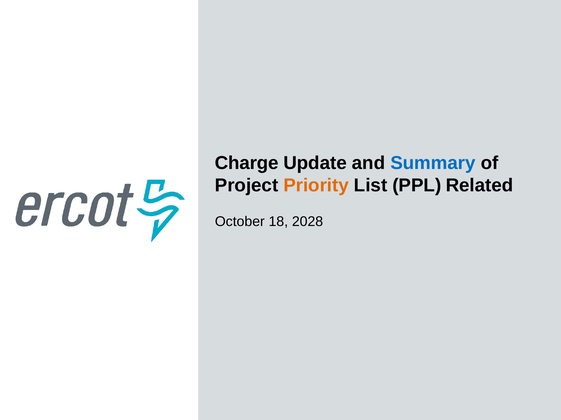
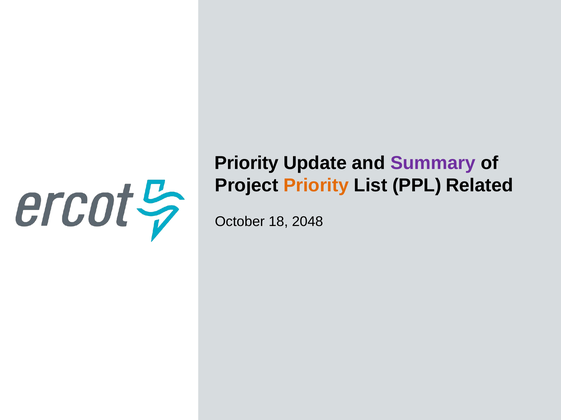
Charge at (247, 163): Charge -> Priority
Summary colour: blue -> purple
2028: 2028 -> 2048
